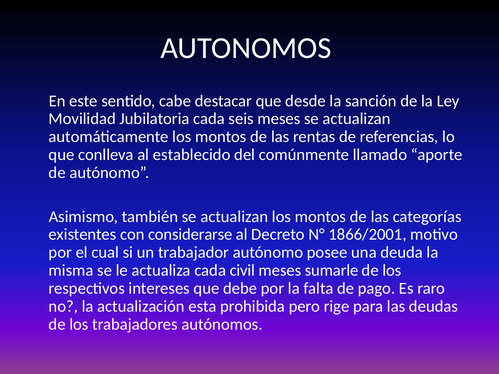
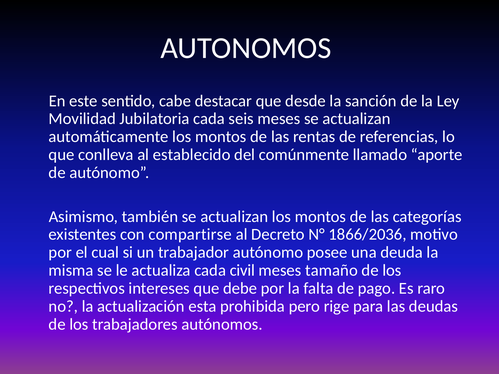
considerarse: considerarse -> compartirse
1866/2001: 1866/2001 -> 1866/2036
sumarle: sumarle -> tamaño
